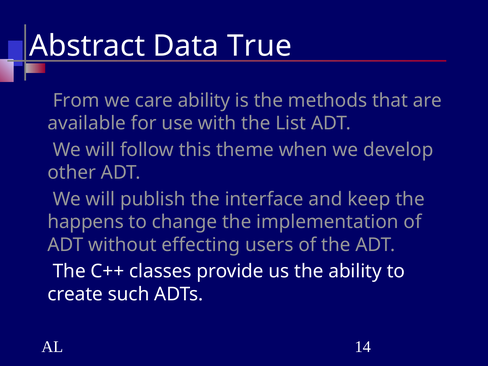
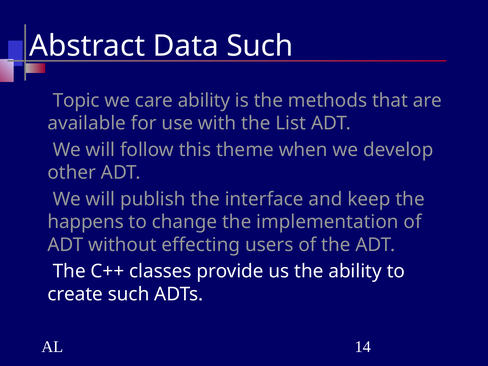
Data True: True -> Such
From: From -> Topic
